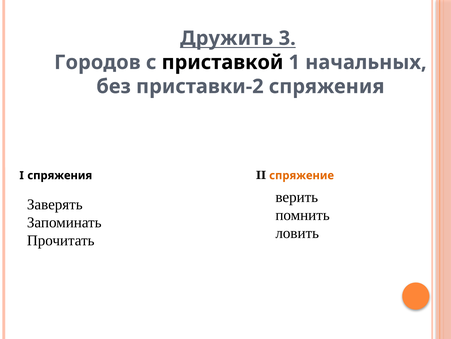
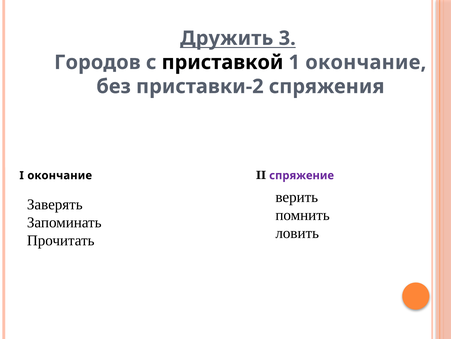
1 начальных: начальных -> окончание
I спряжения: спряжения -> окончание
спряжение colour: orange -> purple
